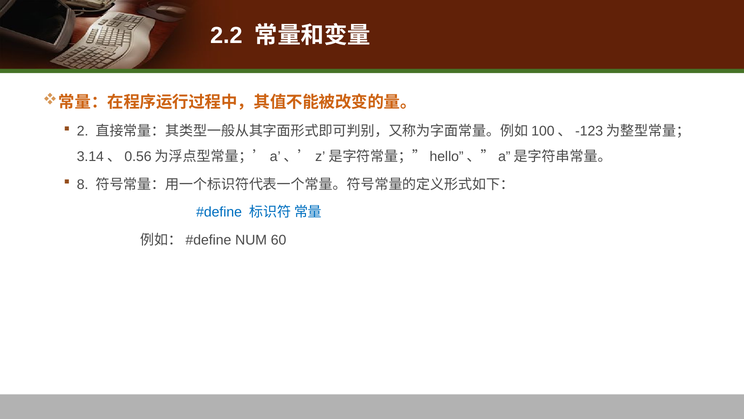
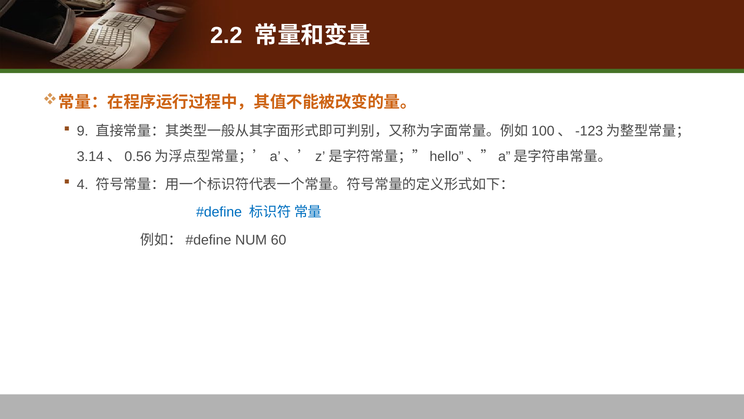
2: 2 -> 9
8: 8 -> 4
